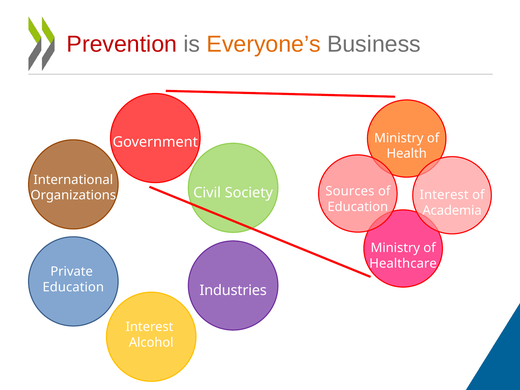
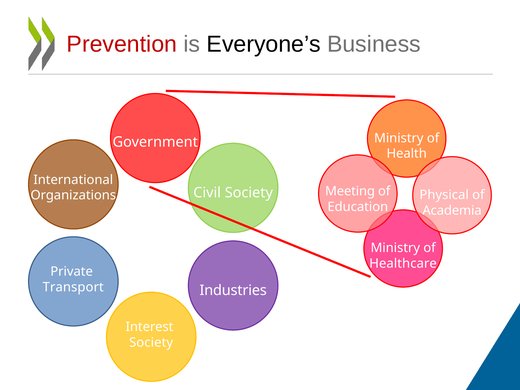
Everyone’s colour: orange -> black
Sources: Sources -> Meeting
Interest at (444, 195): Interest -> Physical
Education at (73, 287): Education -> Transport
Alcohol at (151, 343): Alcohol -> Society
